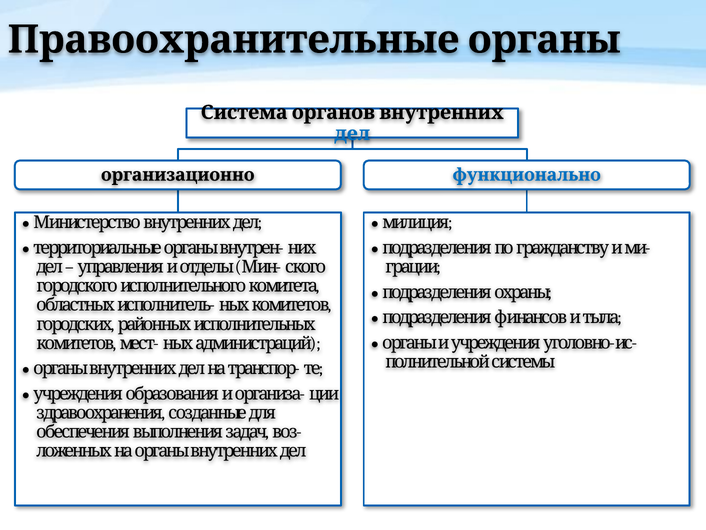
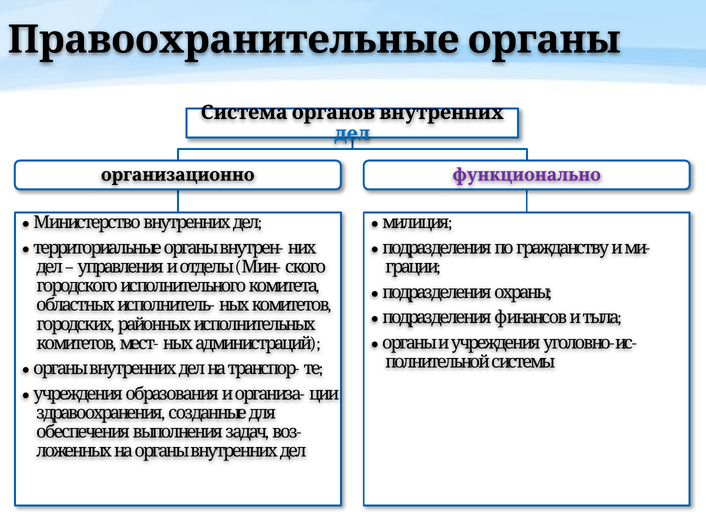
функционально colour: blue -> purple
